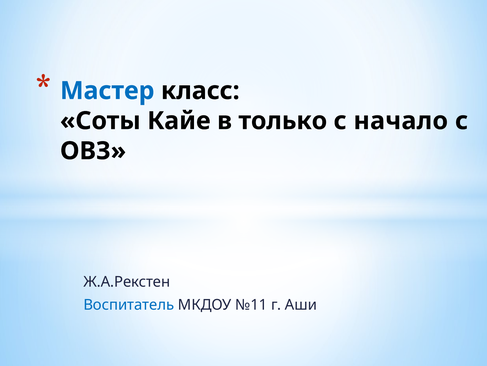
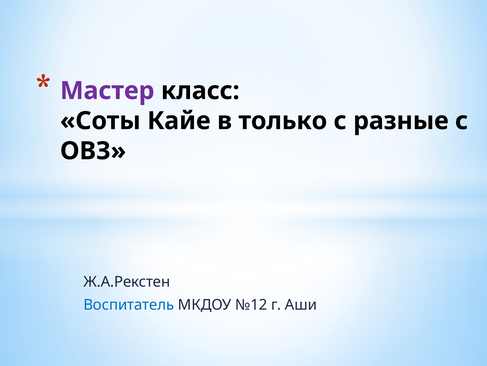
Мастер colour: blue -> purple
начало: начало -> разные
№11: №11 -> №12
